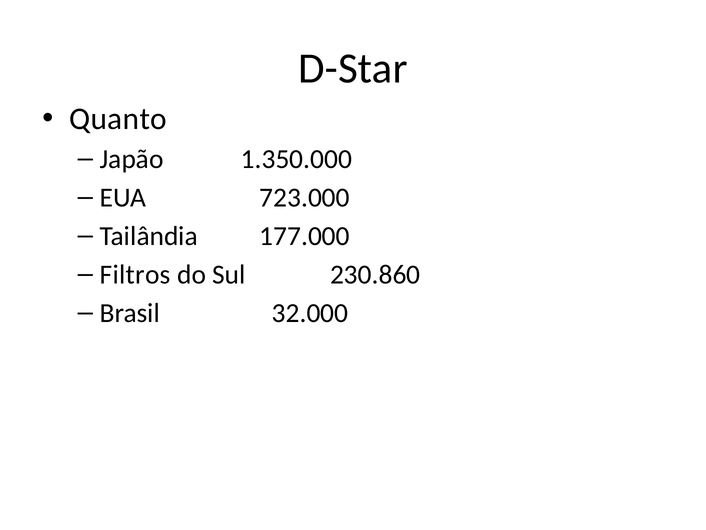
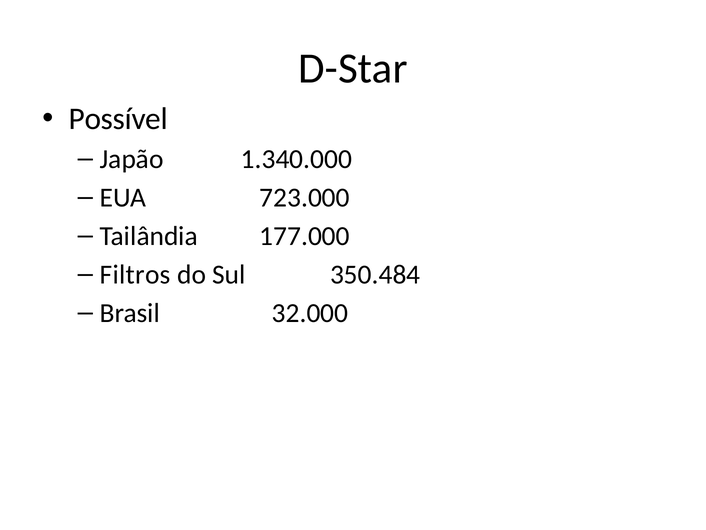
Quanto: Quanto -> Possível
1.350.000: 1.350.000 -> 1.340.000
230.860: 230.860 -> 350.484
